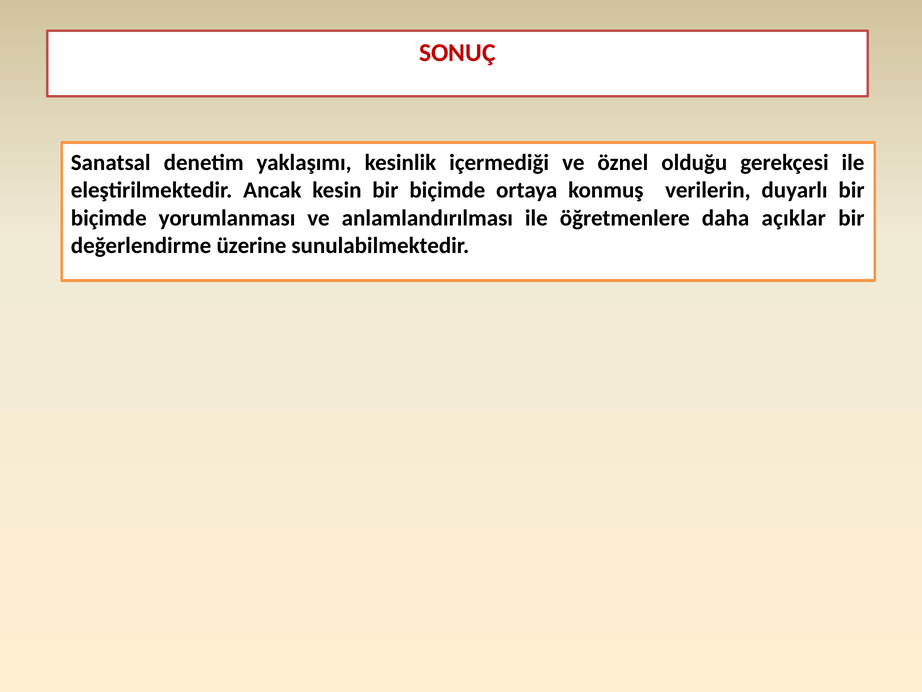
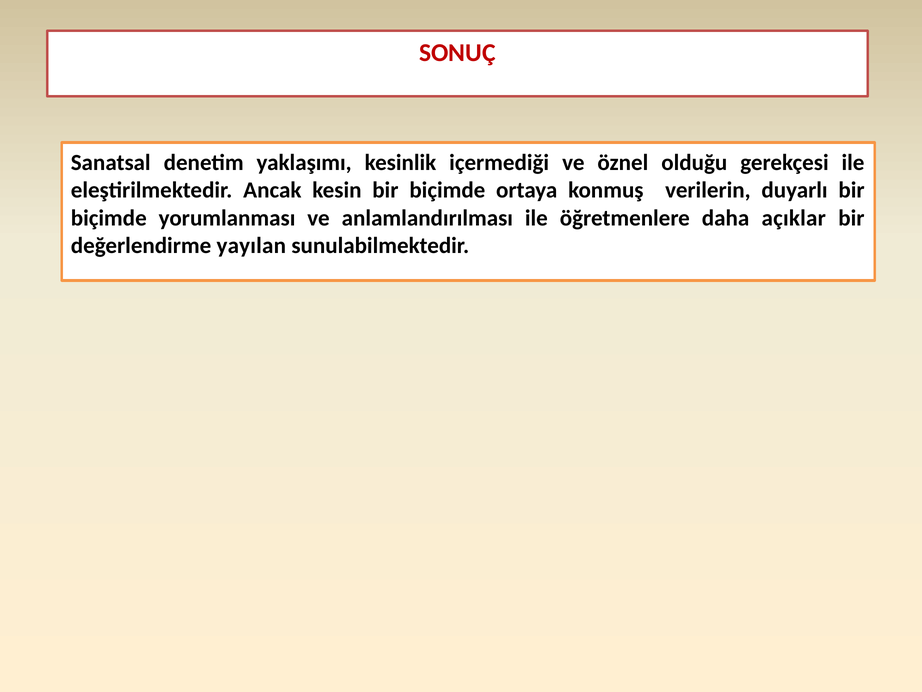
üzerine: üzerine -> yayılan
